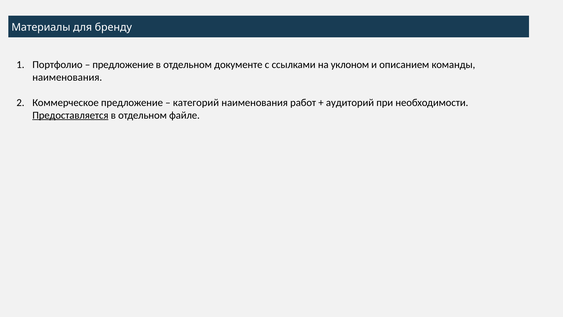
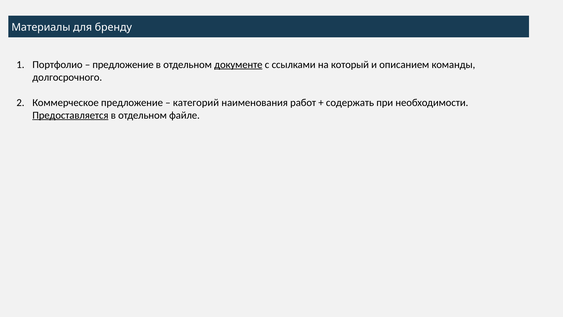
документе underline: none -> present
уклоном: уклоном -> который
наименования at (67, 77): наименования -> долгосрочного
аудиторий: аудиторий -> содержать
